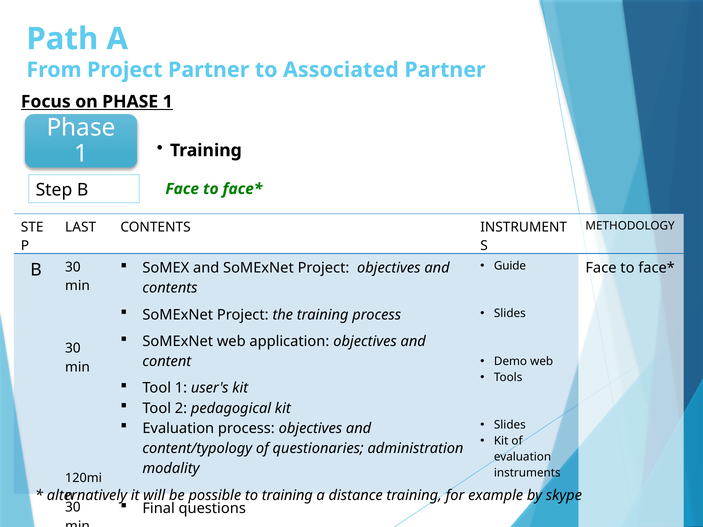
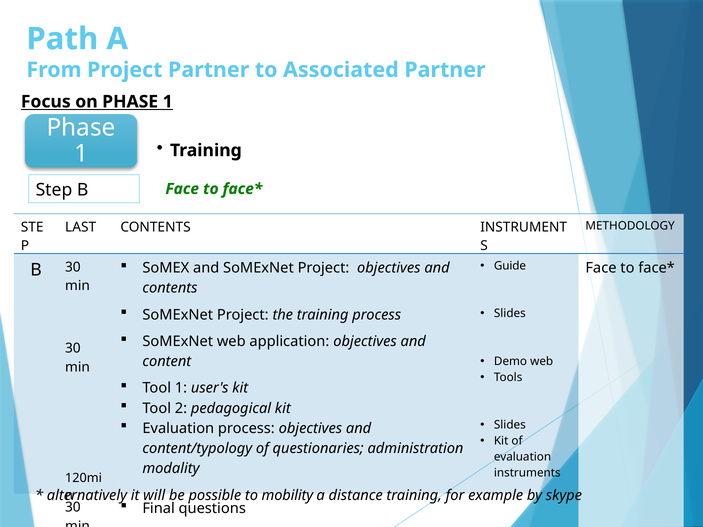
to training: training -> mobility
